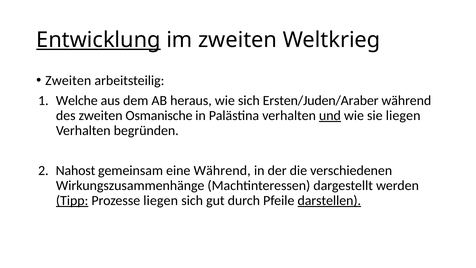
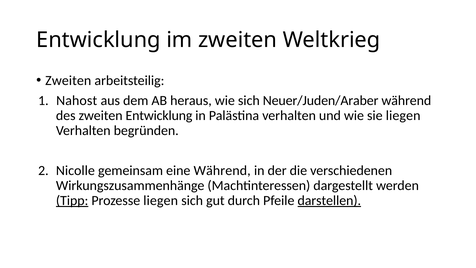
Entwicklung at (98, 40) underline: present -> none
Welche: Welche -> Nahost
Ersten/Juden/Araber: Ersten/Juden/Araber -> Neuer/Juden/Araber
zweiten Osmanische: Osmanische -> Entwicklung
und underline: present -> none
Nahost: Nahost -> Nicolle
